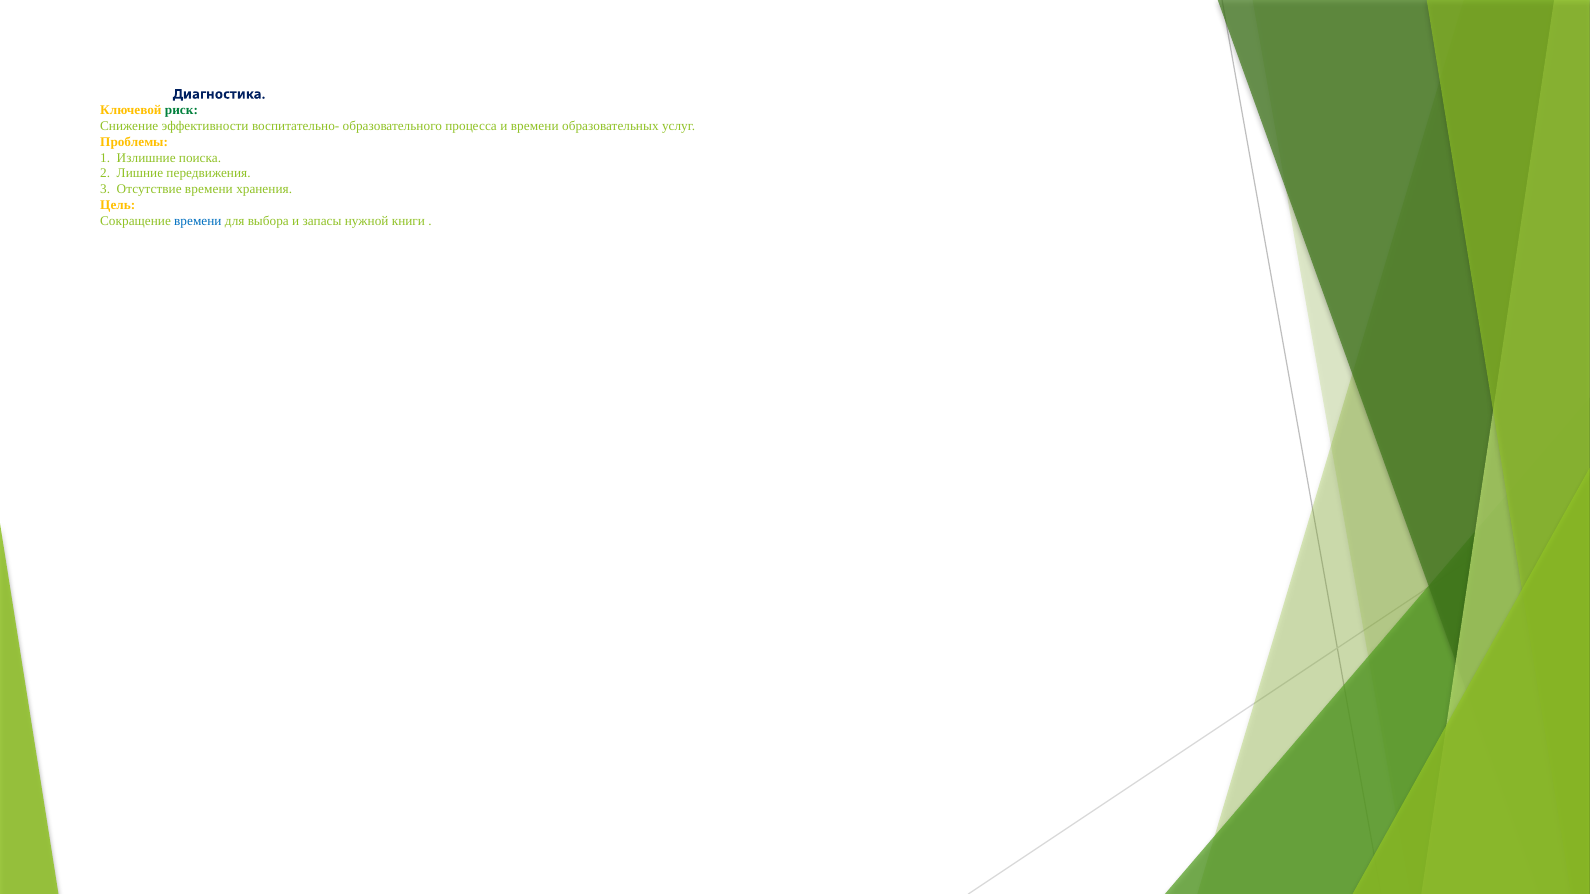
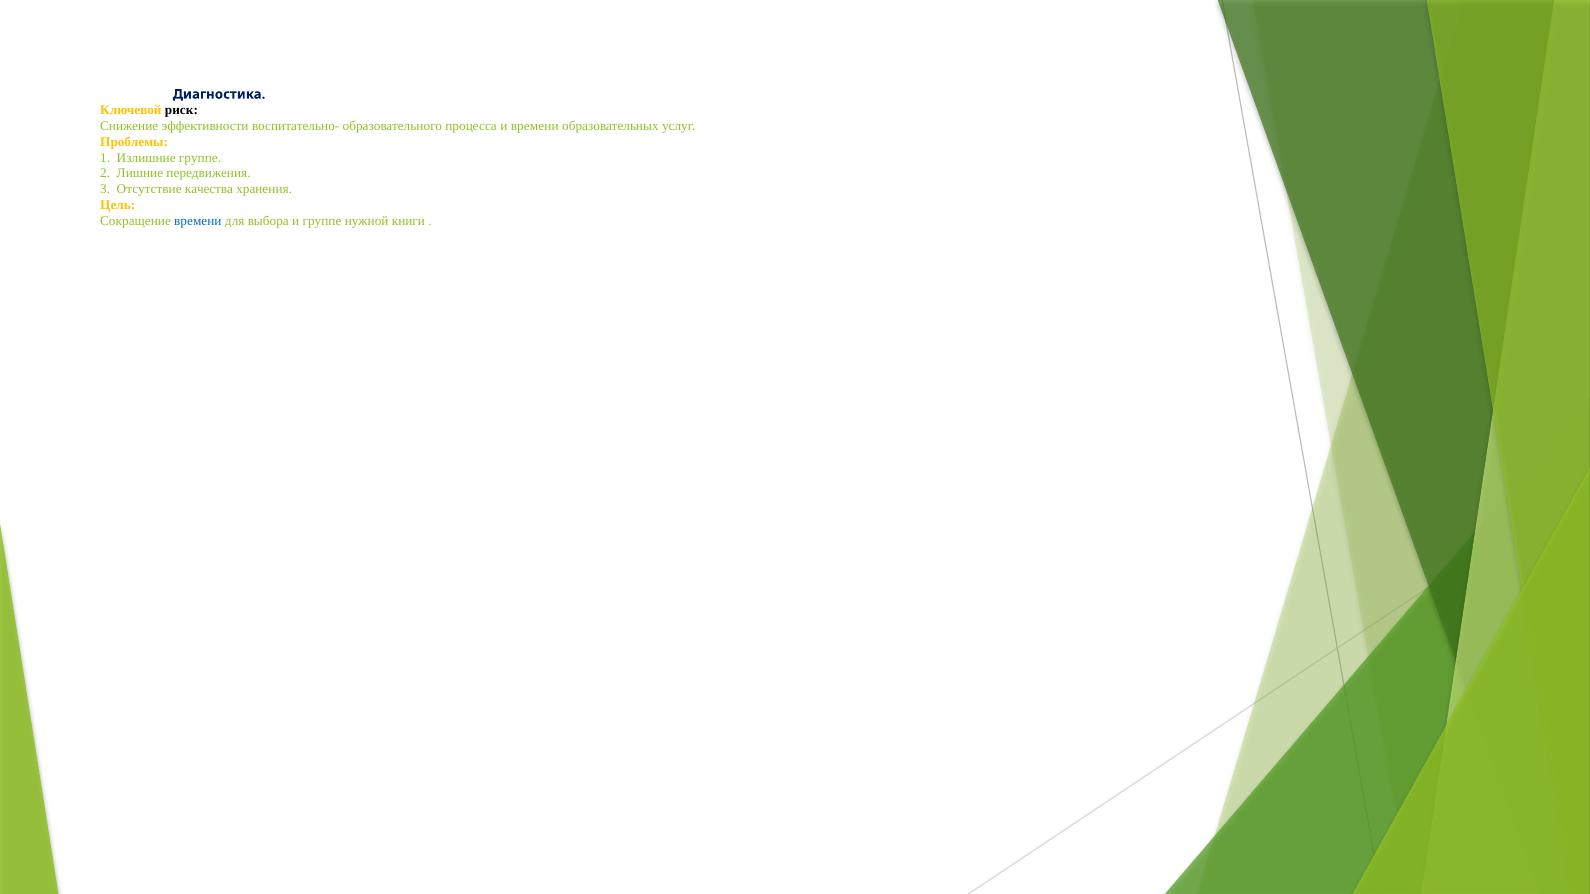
риск colour: green -> black
Излишние поиска: поиска -> группе
Отсутствие времени: времени -> качества
и запасы: запасы -> группе
